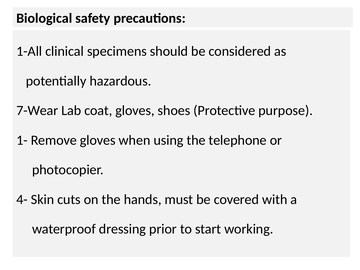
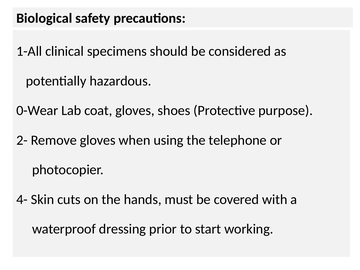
7-Wear: 7-Wear -> 0-Wear
1-: 1- -> 2-
